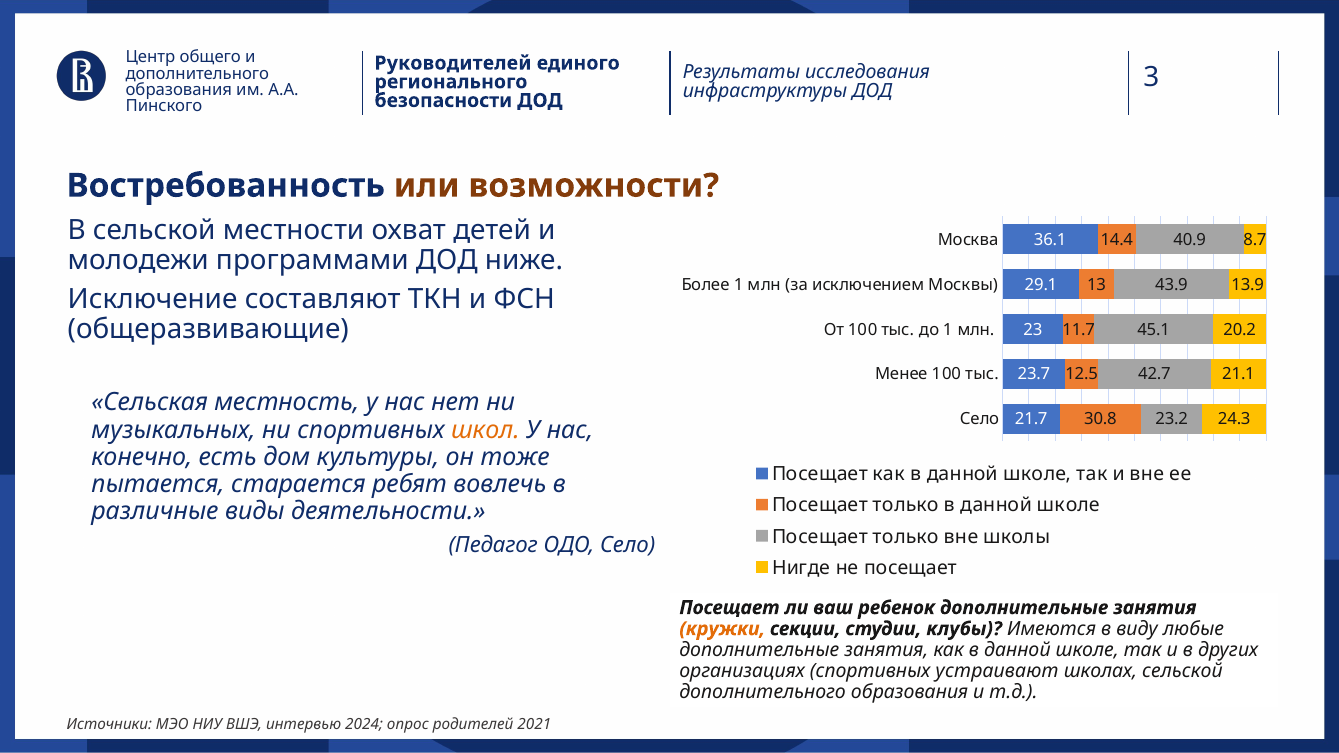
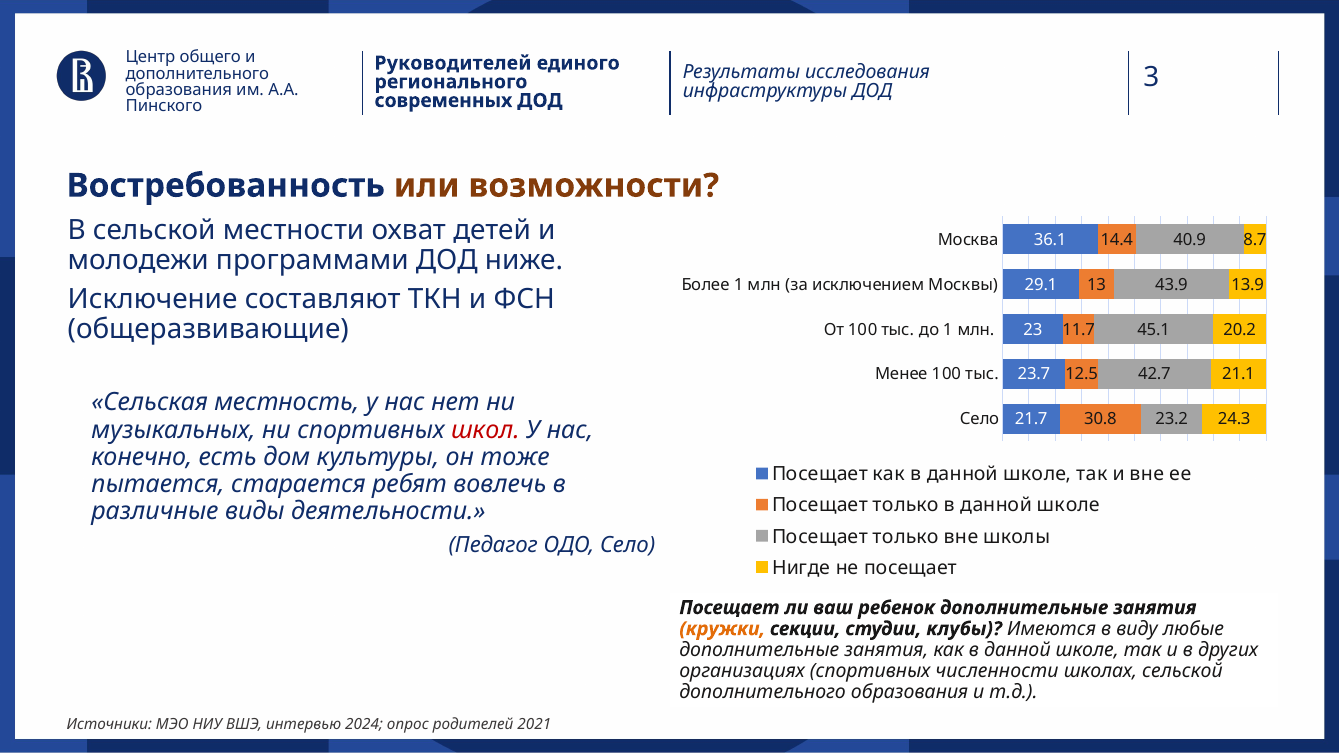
безопасности: безопасности -> современных
школ colour: orange -> red
устраивают: устраивают -> численности
